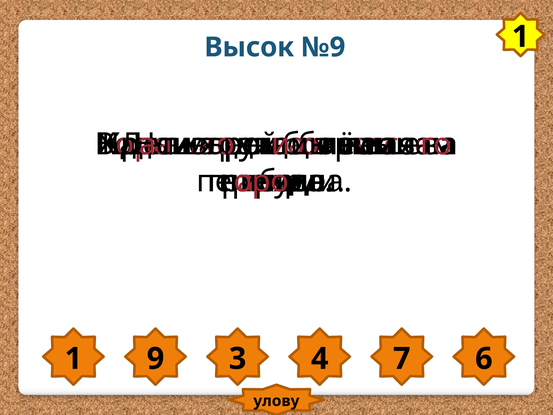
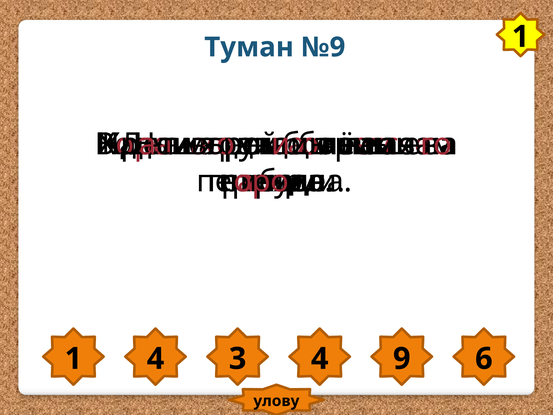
Высок: Высок -> Туман
1 9: 9 -> 4
7: 7 -> 9
